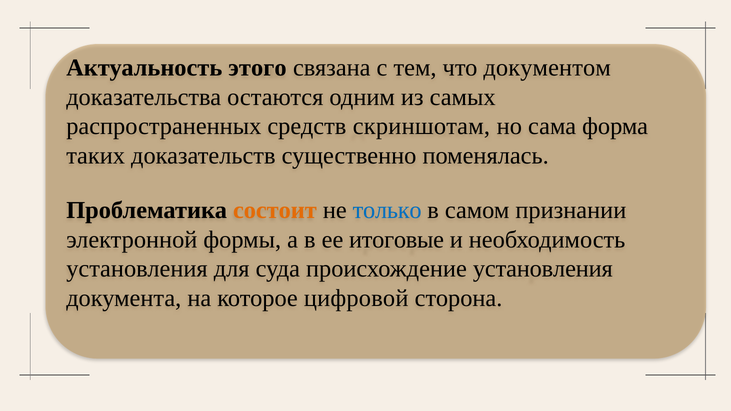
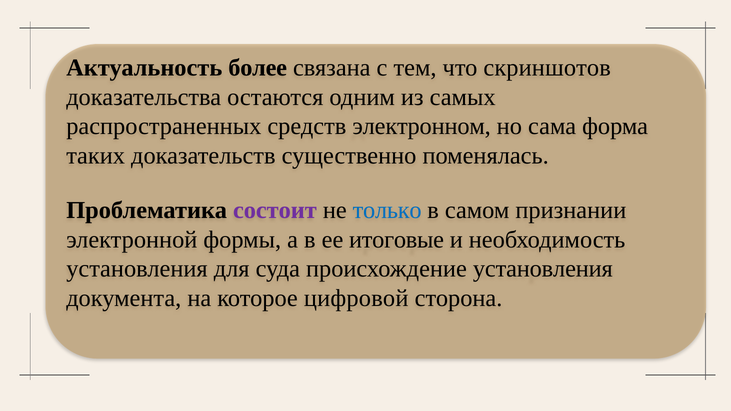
этого: этого -> более
документом: документом -> скриншотов
скриншотам: скриншотам -> электронном
состоит colour: orange -> purple
